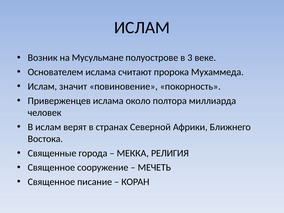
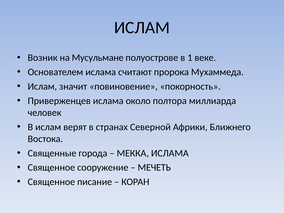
3: 3 -> 1
МЕККА РЕЛИГИЯ: РЕЛИГИЯ -> ИСЛАМА
